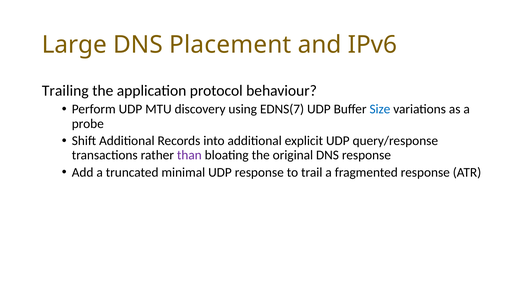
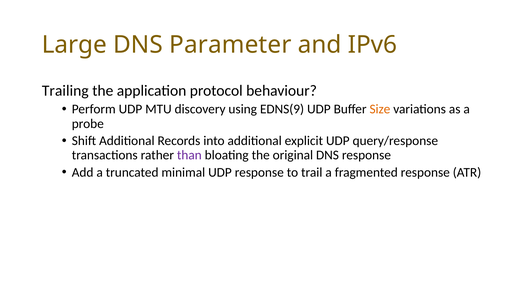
Placement: Placement -> Parameter
EDNS(7: EDNS(7 -> EDNS(9
Size colour: blue -> orange
